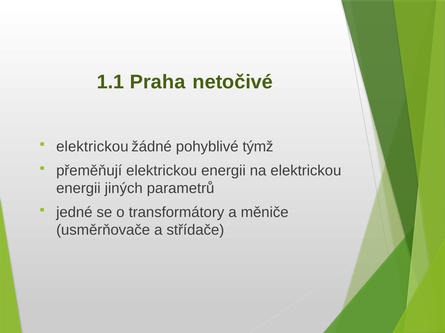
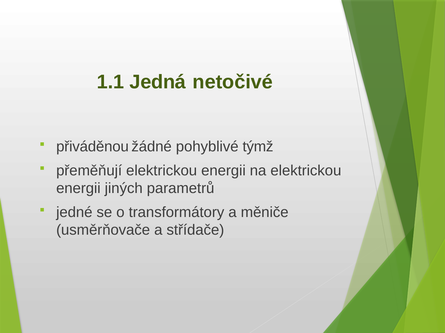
Praha: Praha -> Jedná
elektrickou at (92, 147): elektrickou -> přiváděnou
